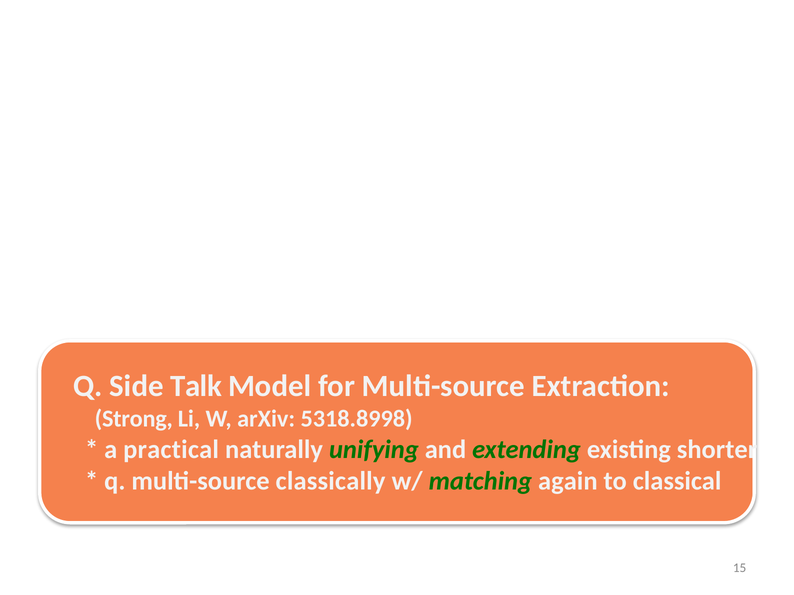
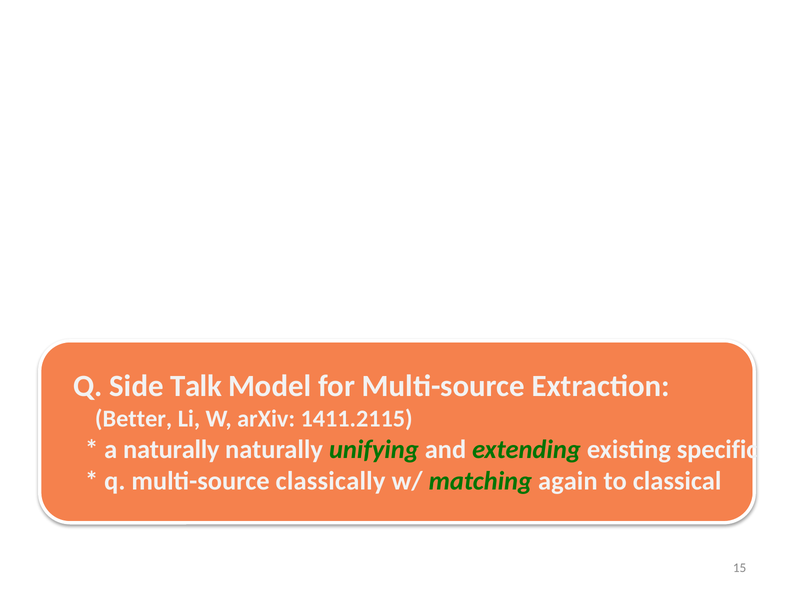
Strong: Strong -> Better
5318.8998: 5318.8998 -> 1411.2115
a practical: practical -> naturally
shorter: shorter -> specific
